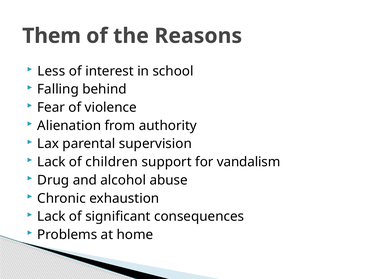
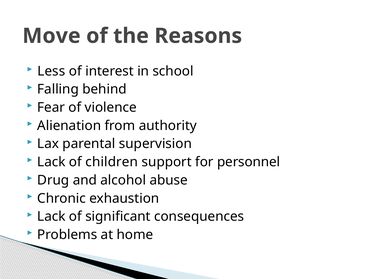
Them: Them -> Move
vandalism: vandalism -> personnel
